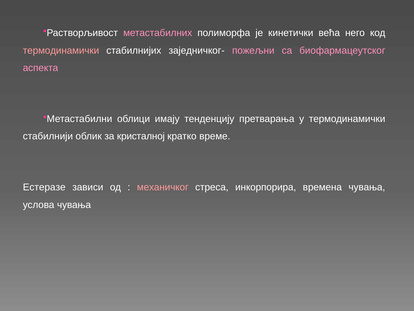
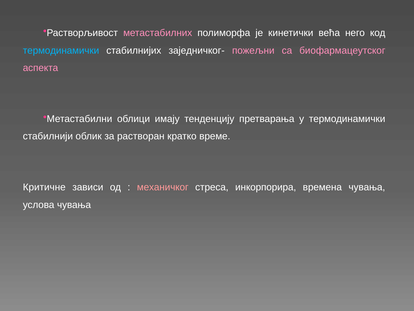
термодинамички at (61, 50) colour: pink -> light blue
кристалној: кристалној -> растворан
Естеразе: Естеразе -> Критичне
